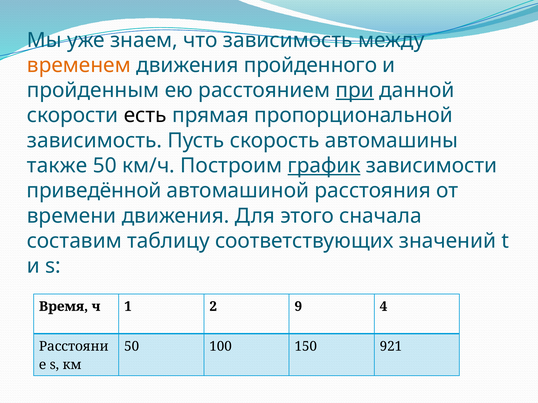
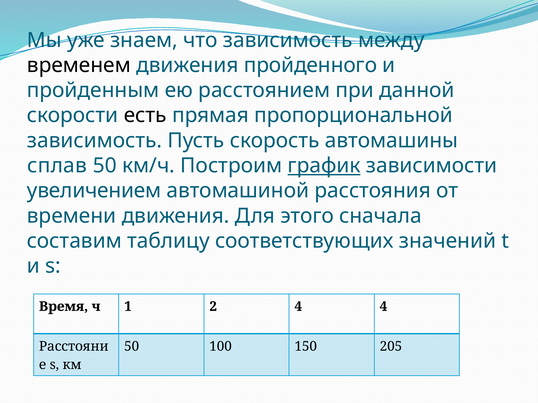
временем colour: orange -> black
при underline: present -> none
также: также -> сплав
приведённой: приведённой -> увеличением
2 9: 9 -> 4
921: 921 -> 205
